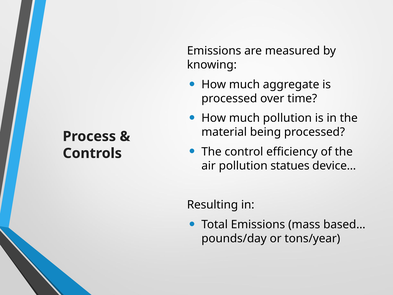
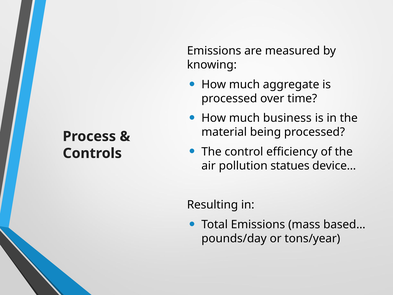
much pollution: pollution -> business
